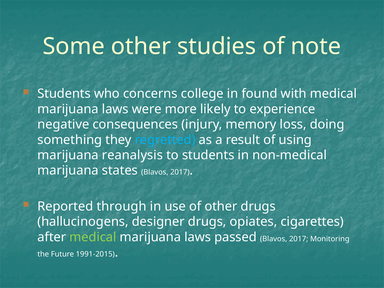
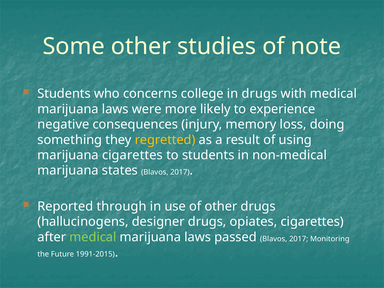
in found: found -> drugs
regretted colour: light blue -> yellow
marijuana reanalysis: reanalysis -> cigarettes
